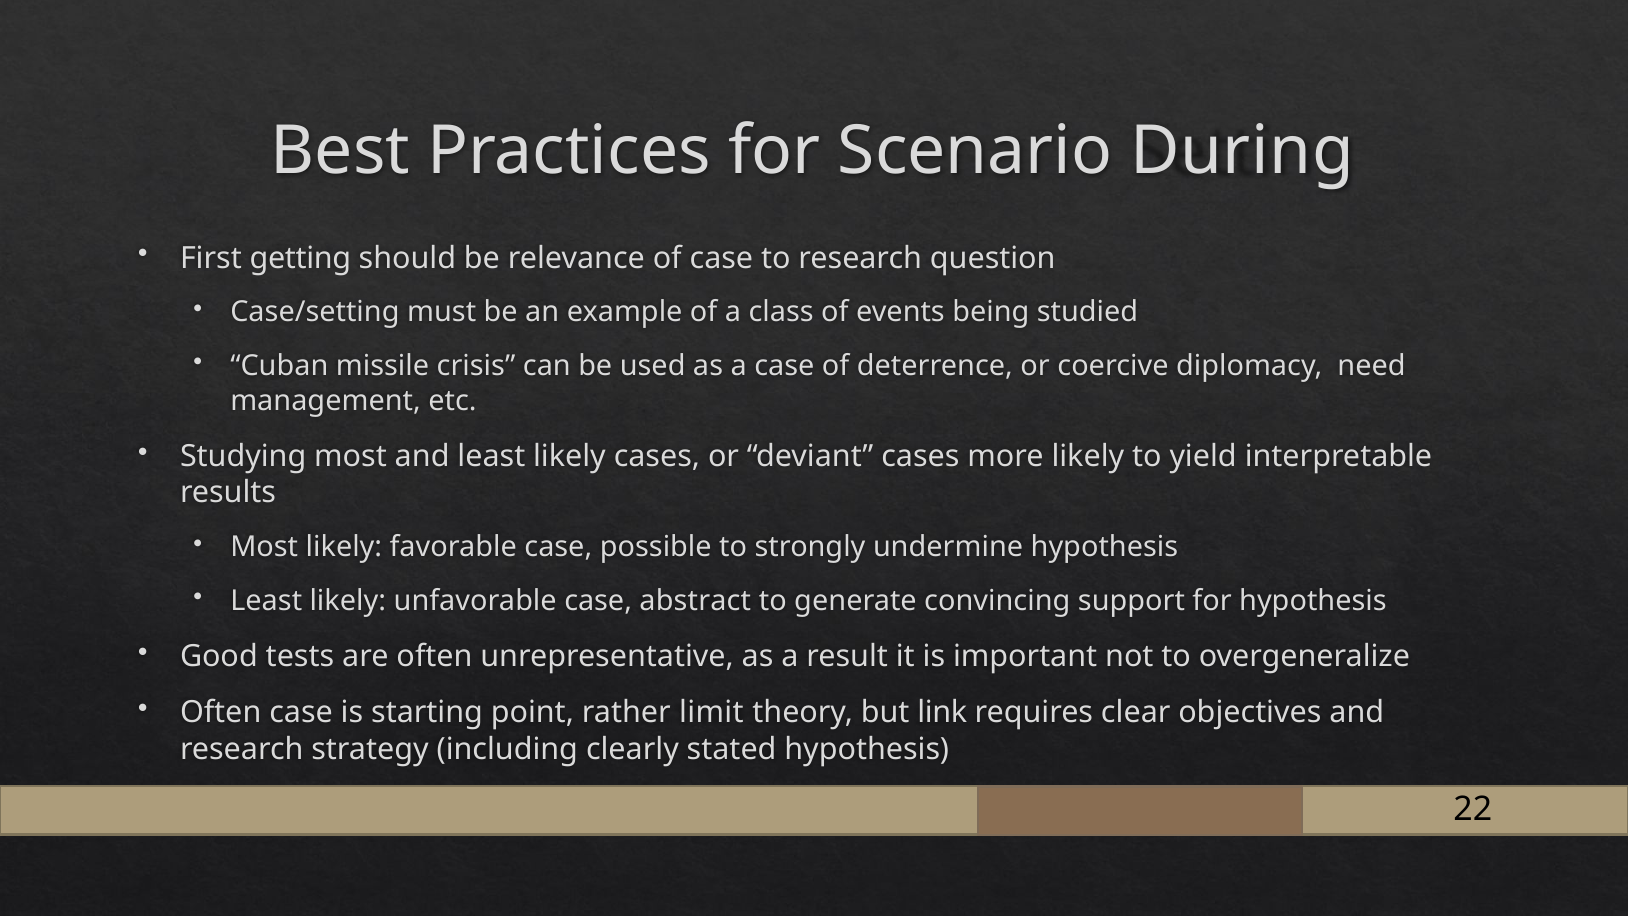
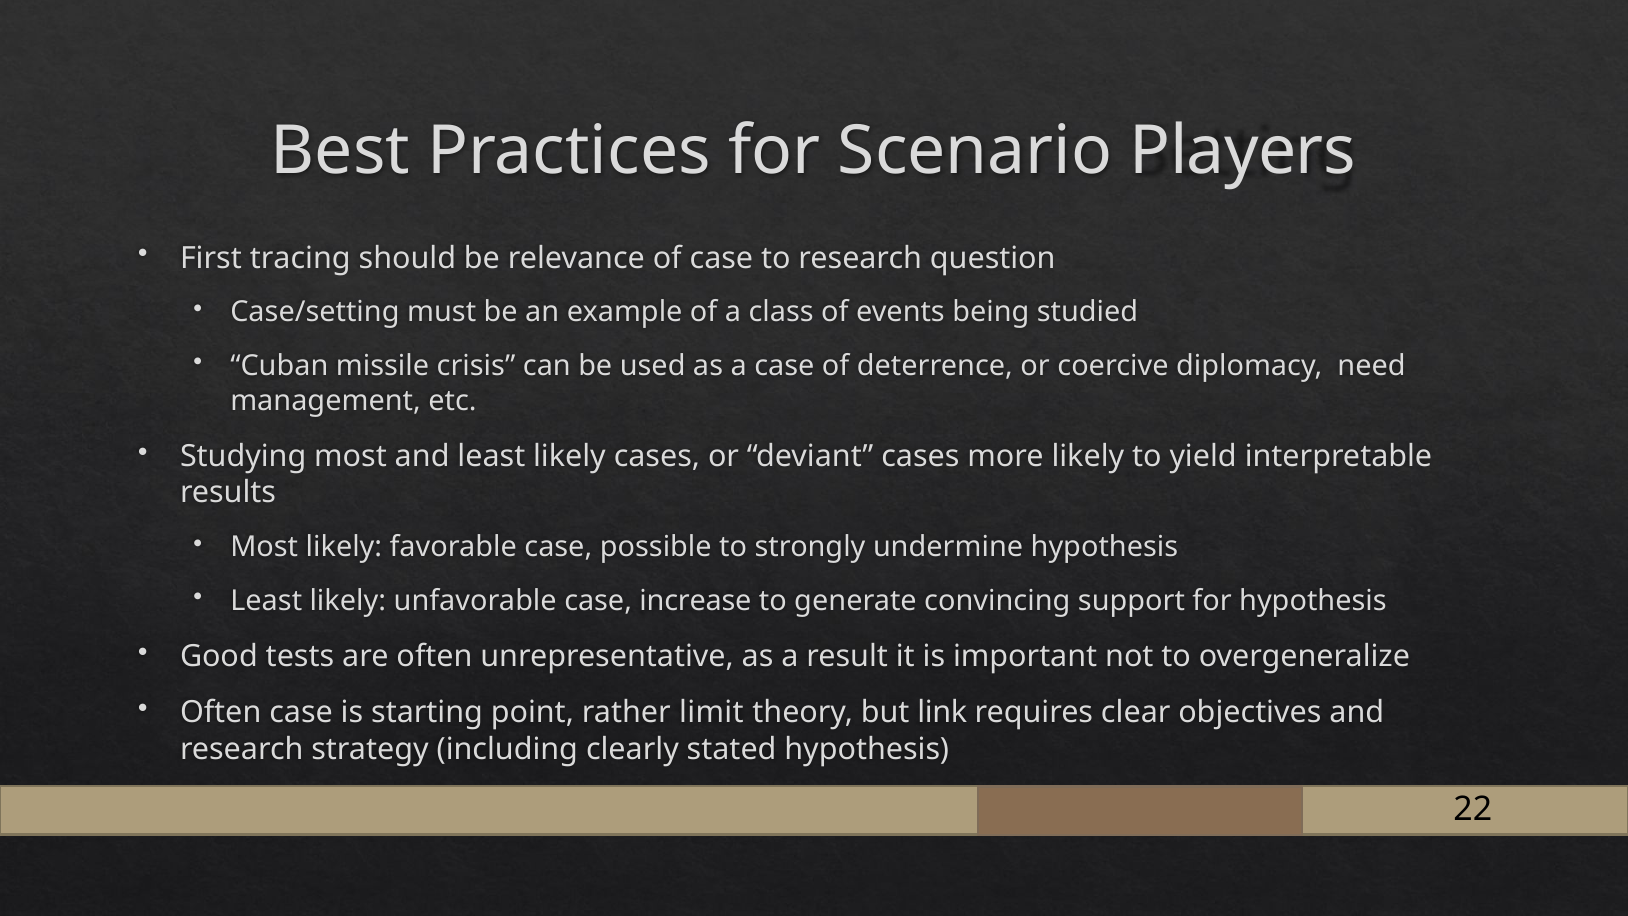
During: During -> Players
getting: getting -> tracing
abstract: abstract -> increase
